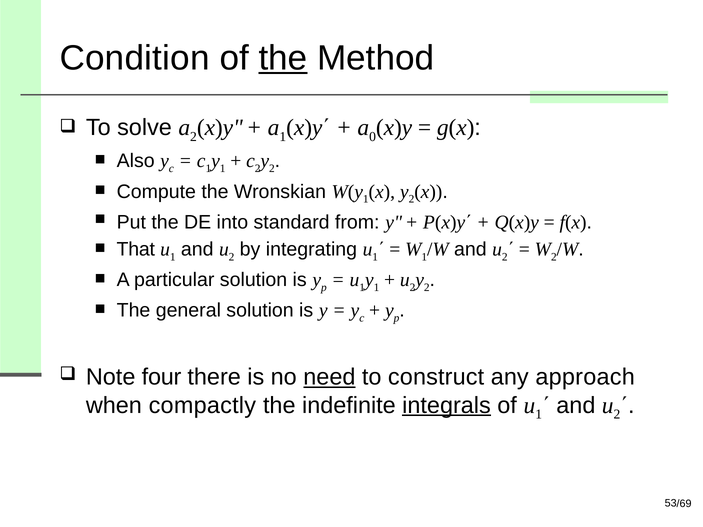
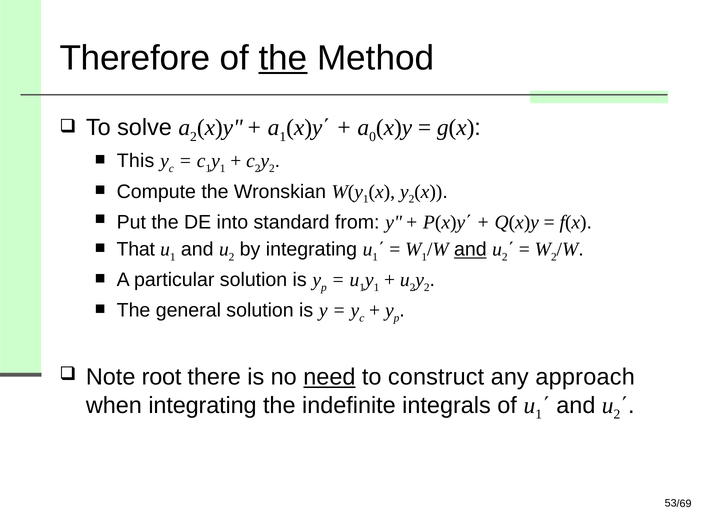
Condition: Condition -> Therefore
Also: Also -> This
and at (470, 250) underline: none -> present
four: four -> root
when compactly: compactly -> integrating
integrals underline: present -> none
